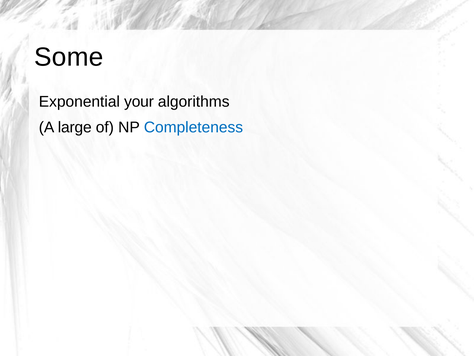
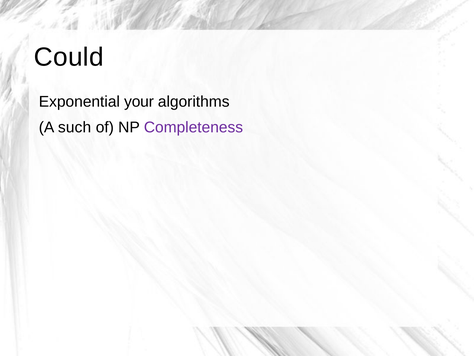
Some: Some -> Could
large: large -> such
Completeness colour: blue -> purple
